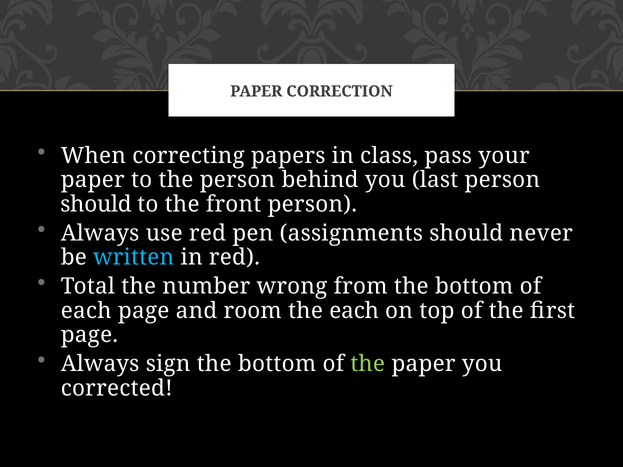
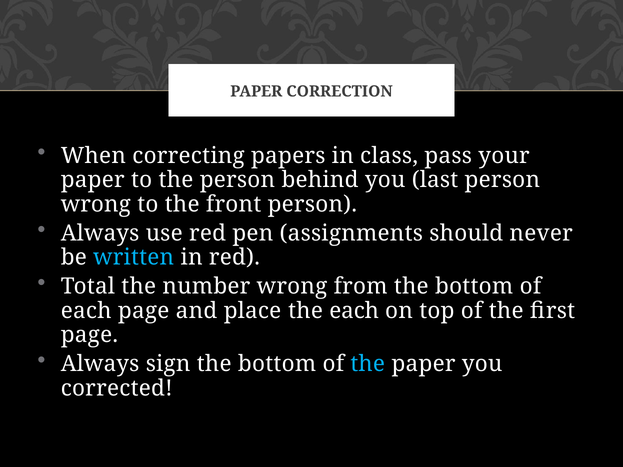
should at (96, 204): should -> wrong
room: room -> place
the at (368, 364) colour: light green -> light blue
